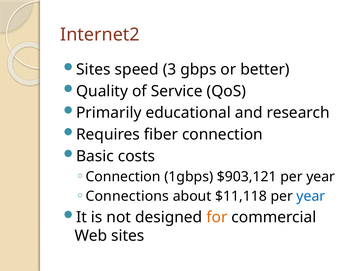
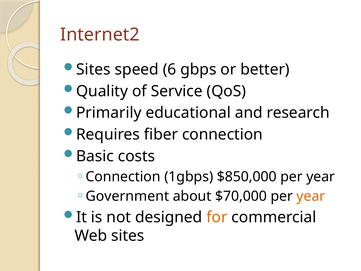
3: 3 -> 6
$903,121: $903,121 -> $850,000
Connections: Connections -> Government
$11,118: $11,118 -> $70,000
year at (311, 196) colour: blue -> orange
